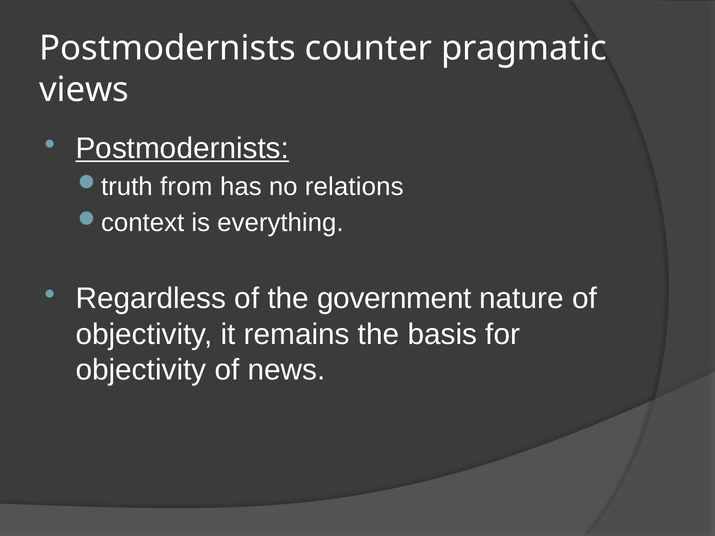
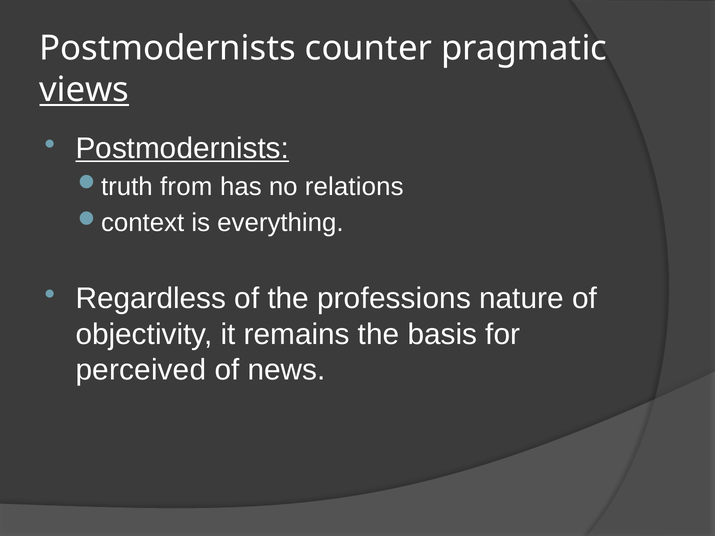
views underline: none -> present
government: government -> professions
objectivity at (141, 370): objectivity -> perceived
